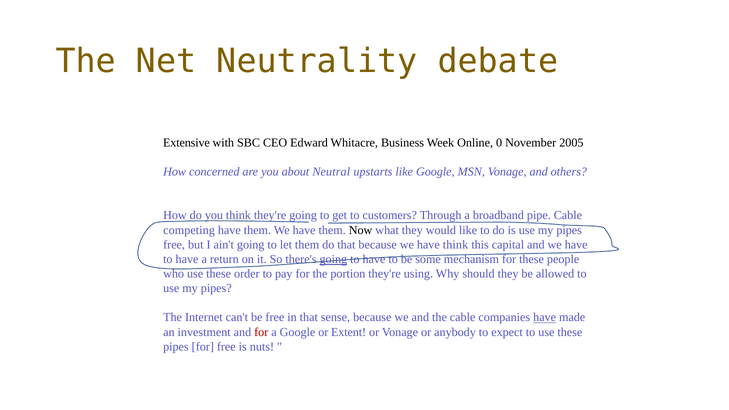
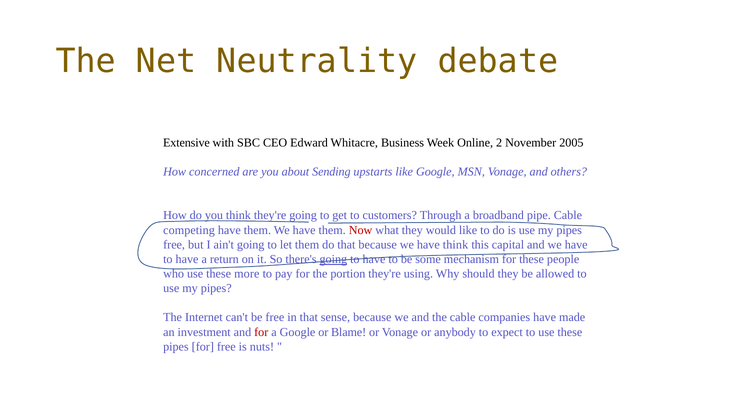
0: 0 -> 2
Neutral: Neutral -> Sending
Now colour: black -> red
order: order -> more
have at (545, 318) underline: present -> none
Extent: Extent -> Blame
